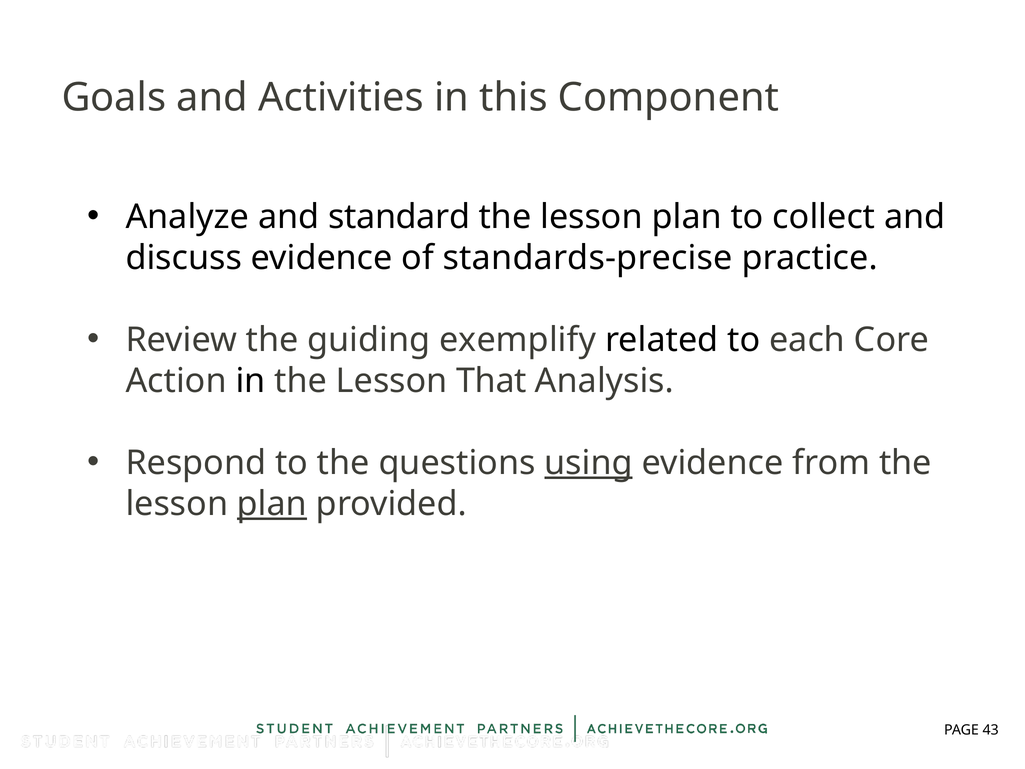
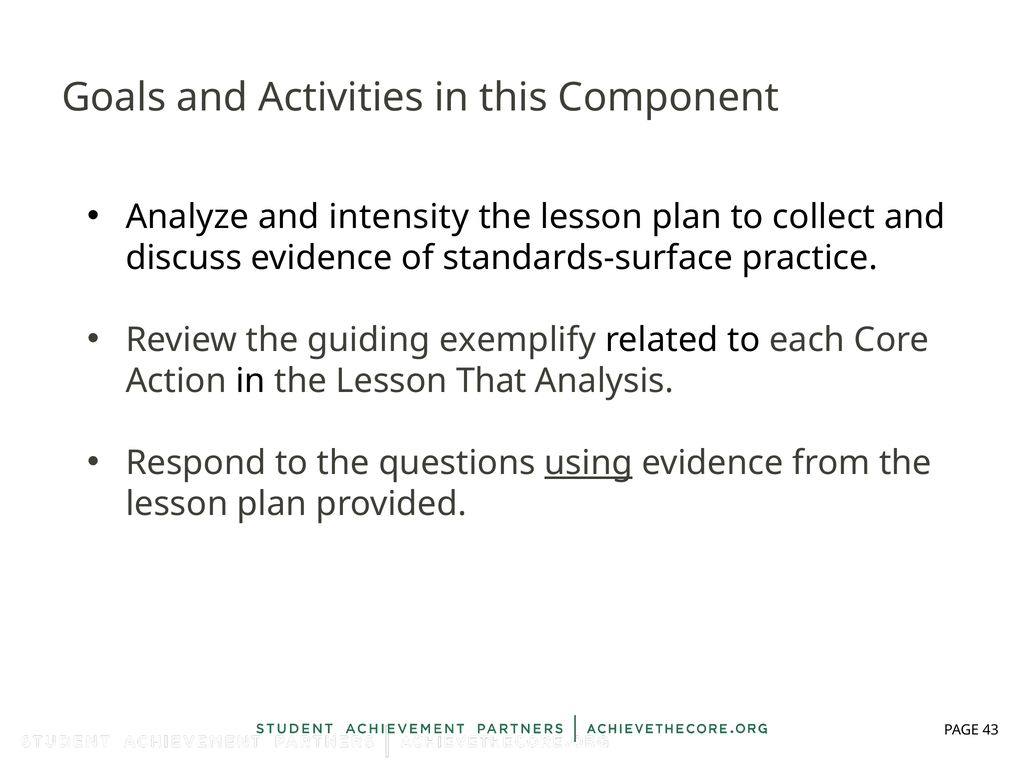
standard: standard -> intensity
standards-precise: standards-precise -> standards-surface
plan at (272, 504) underline: present -> none
